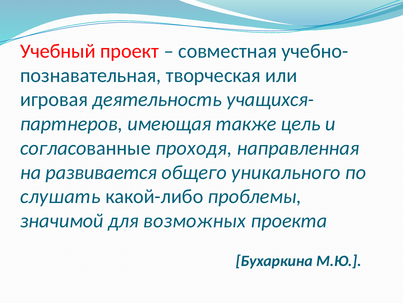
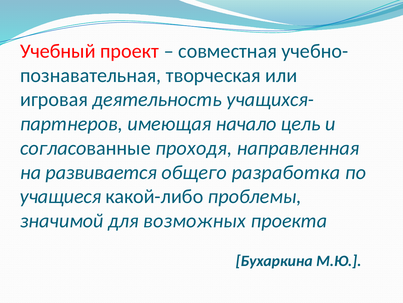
также: также -> начало
уникального: уникального -> разработка
слушать: слушать -> учащиеся
